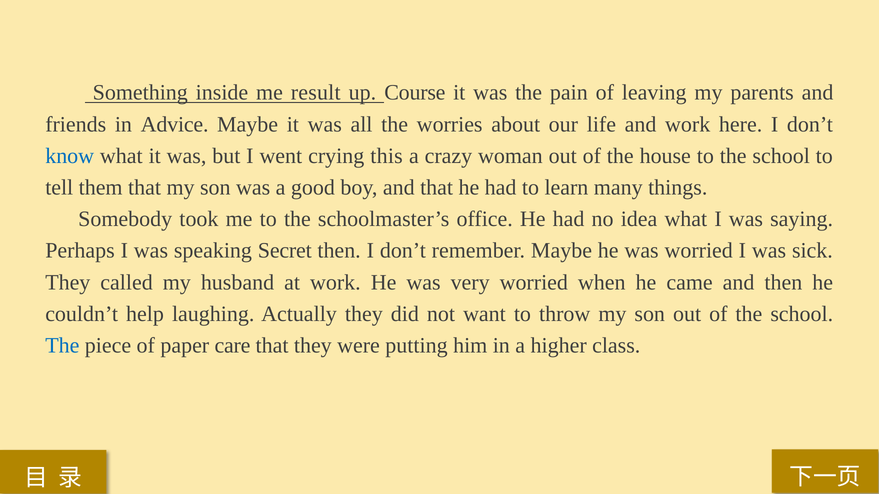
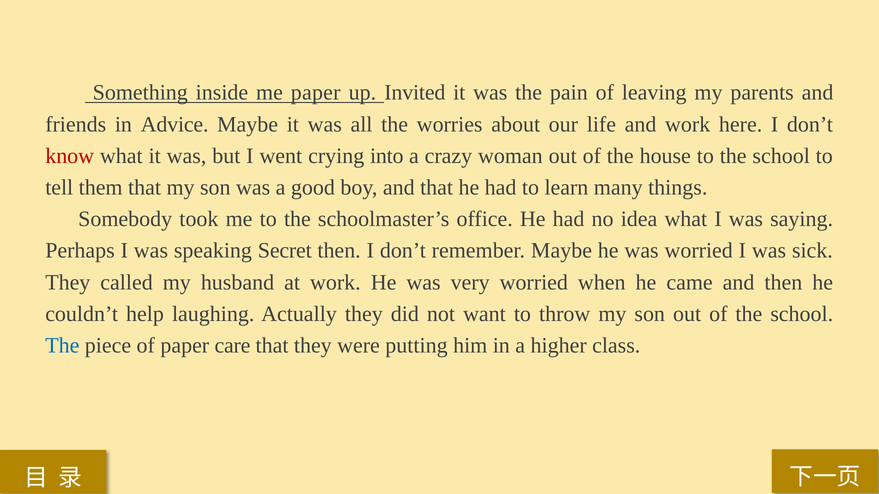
me result: result -> paper
Course: Course -> Invited
know colour: blue -> red
this: this -> into
